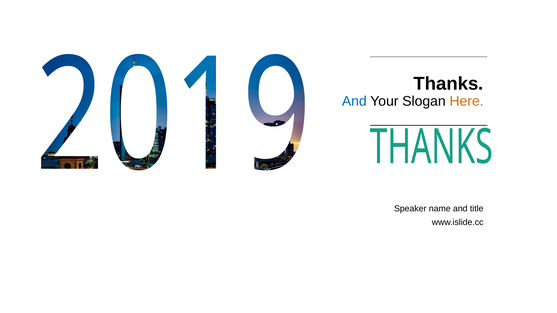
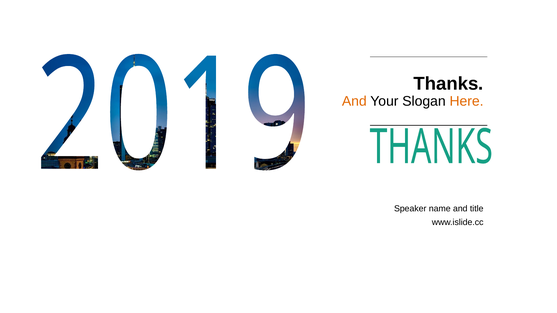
And at (354, 101) colour: blue -> orange
